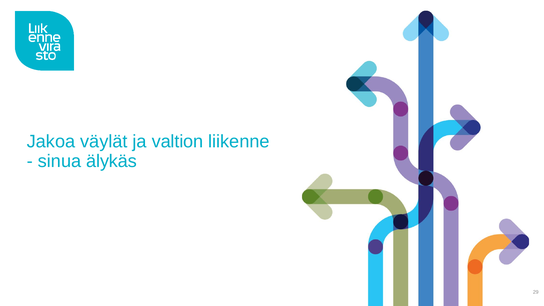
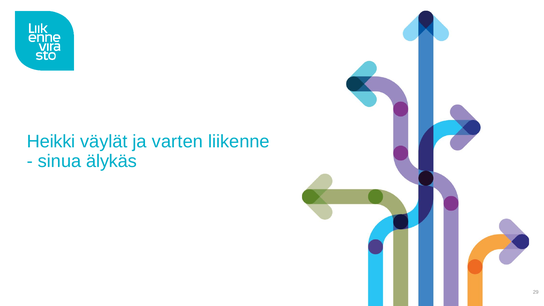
Jakoa: Jakoa -> Heikki
valtion: valtion -> varten
